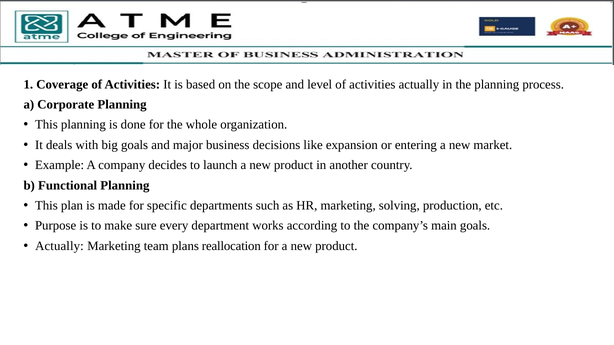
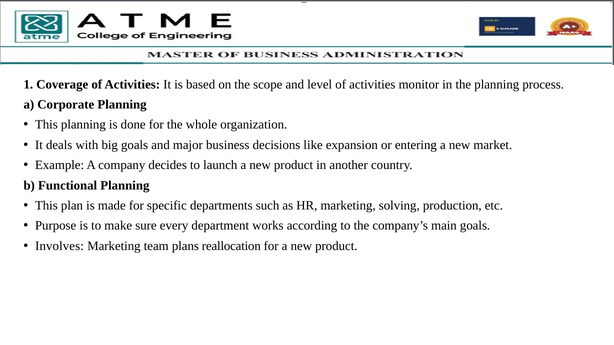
activities actually: actually -> monitor
Actually at (59, 246): Actually -> Involves
